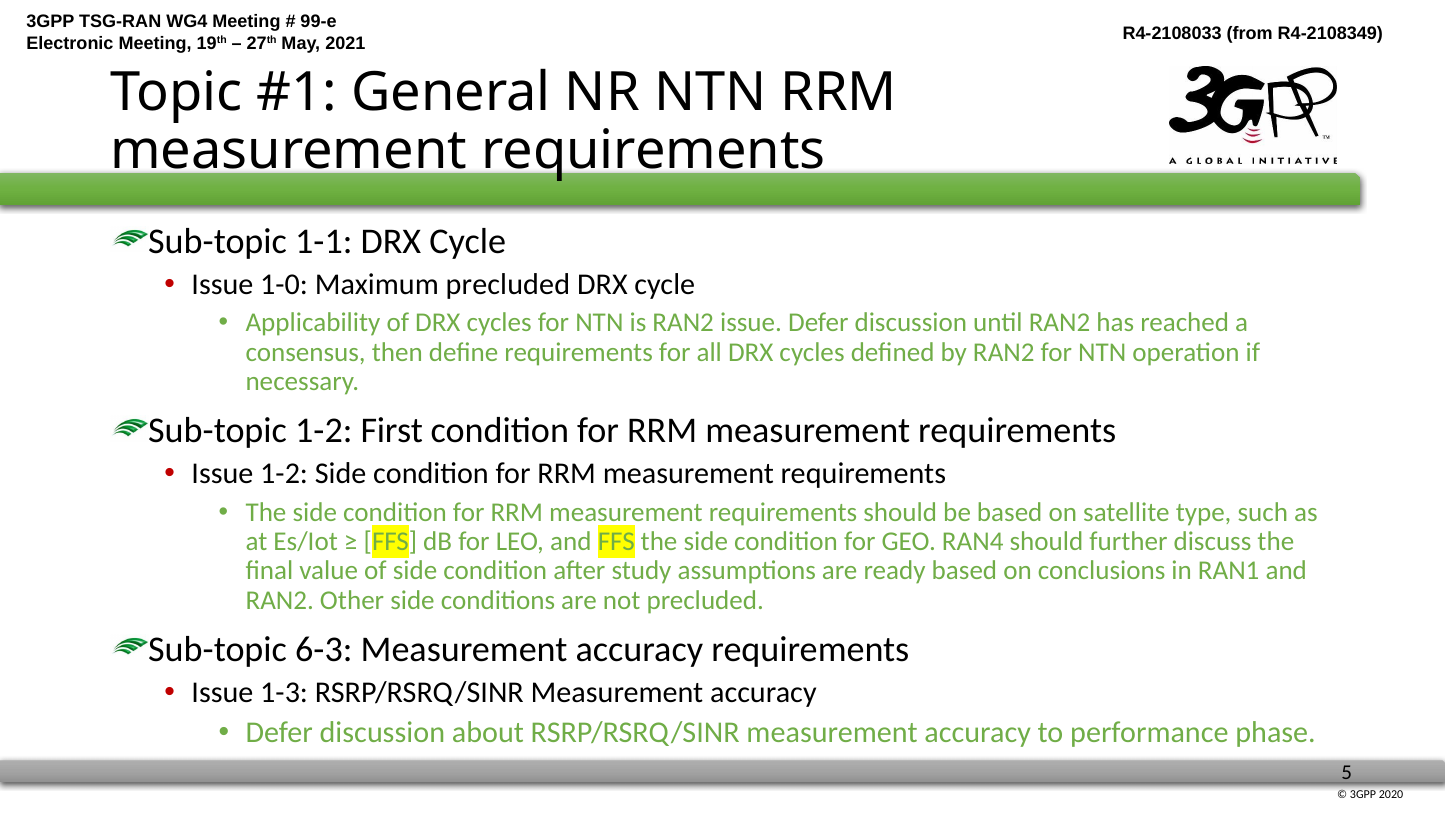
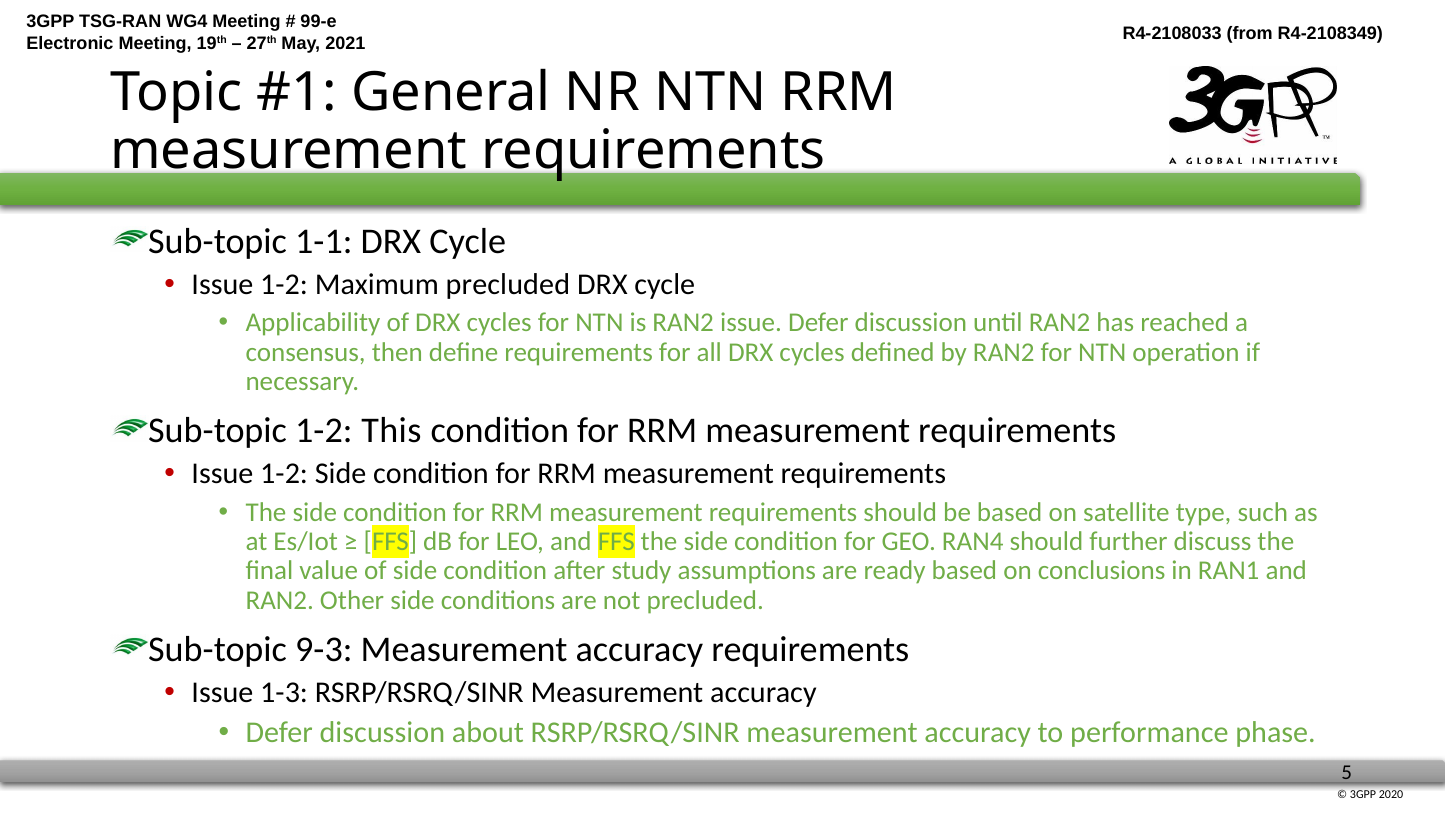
1-0 at (284, 284): 1-0 -> 1-2
First: First -> This
6-3: 6-3 -> 9-3
